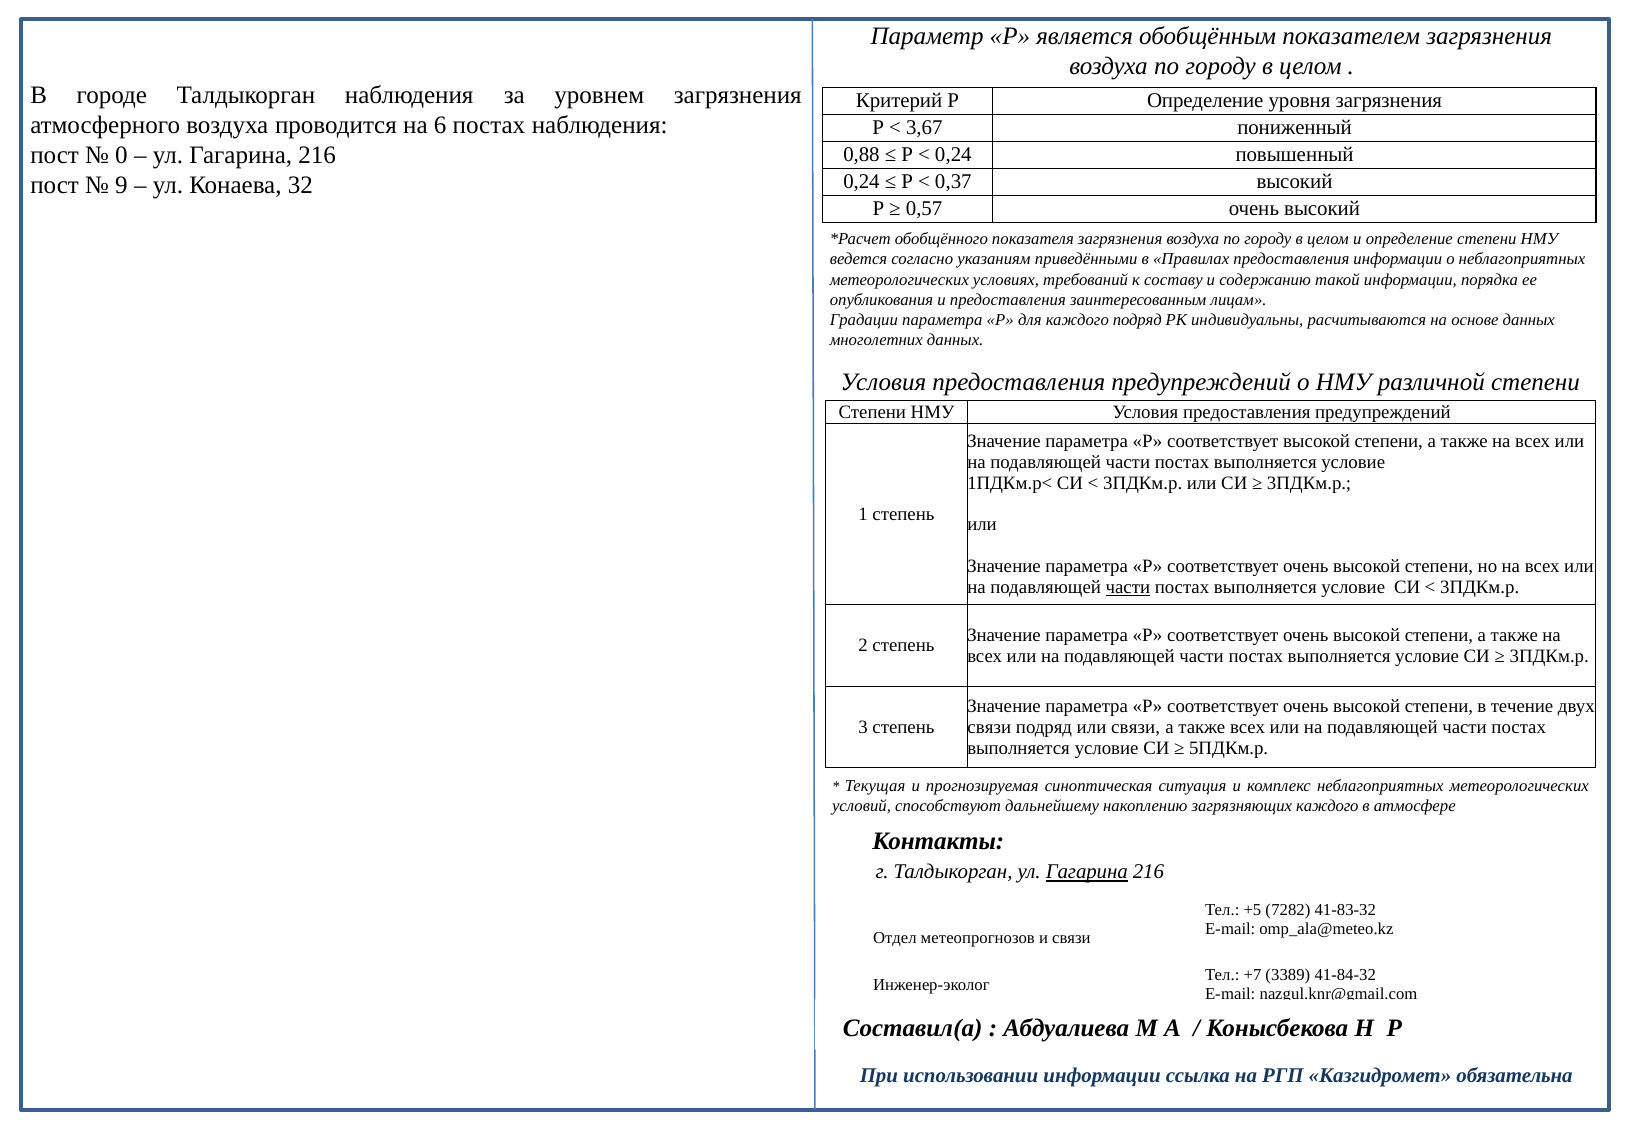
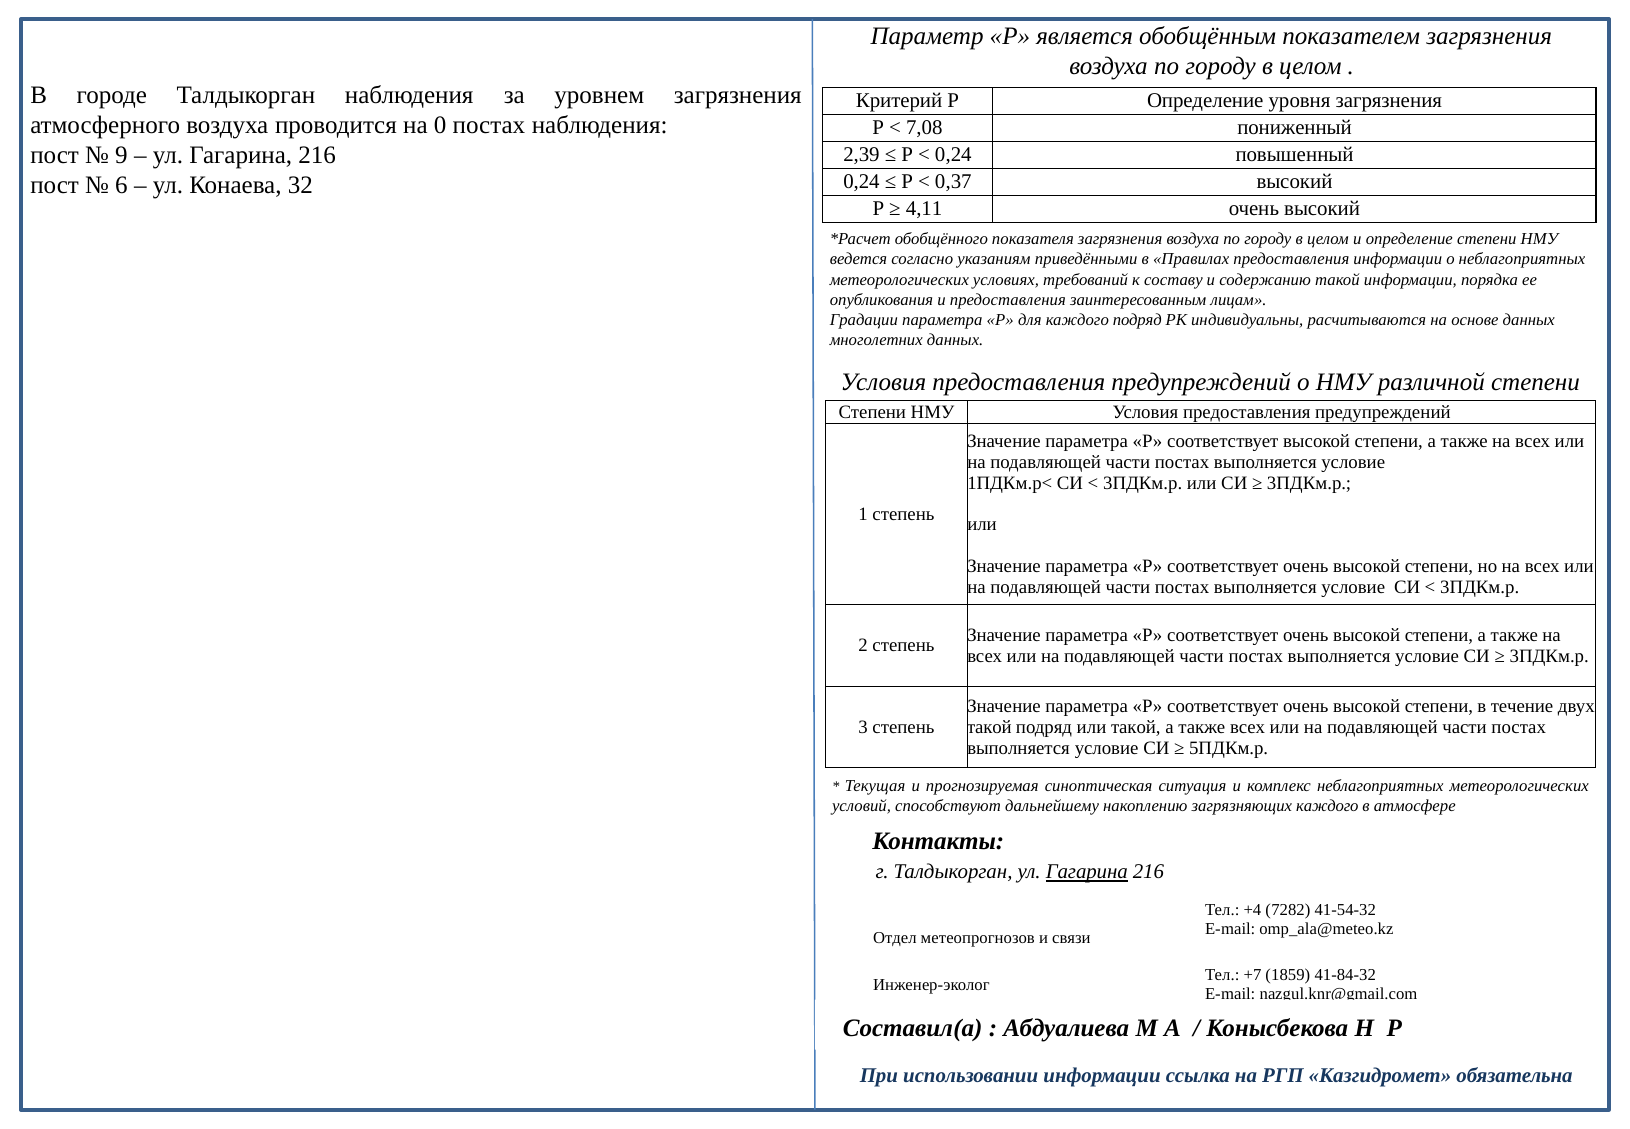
6: 6 -> 0
3,67: 3,67 -> 7,08
0: 0 -> 9
0,88: 0,88 -> 2,39
9: 9 -> 6
0,57: 0,57 -> 4,11
части at (1128, 587) underline: present -> none
связи at (989, 727): связи -> такой
или связи: связи -> такой
+5: +5 -> +4
41-83-32: 41-83-32 -> 41-54-32
3389: 3389 -> 1859
